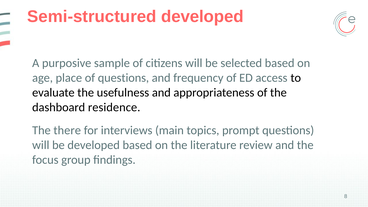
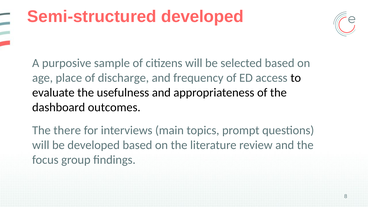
of questions: questions -> discharge
residence: residence -> outcomes
